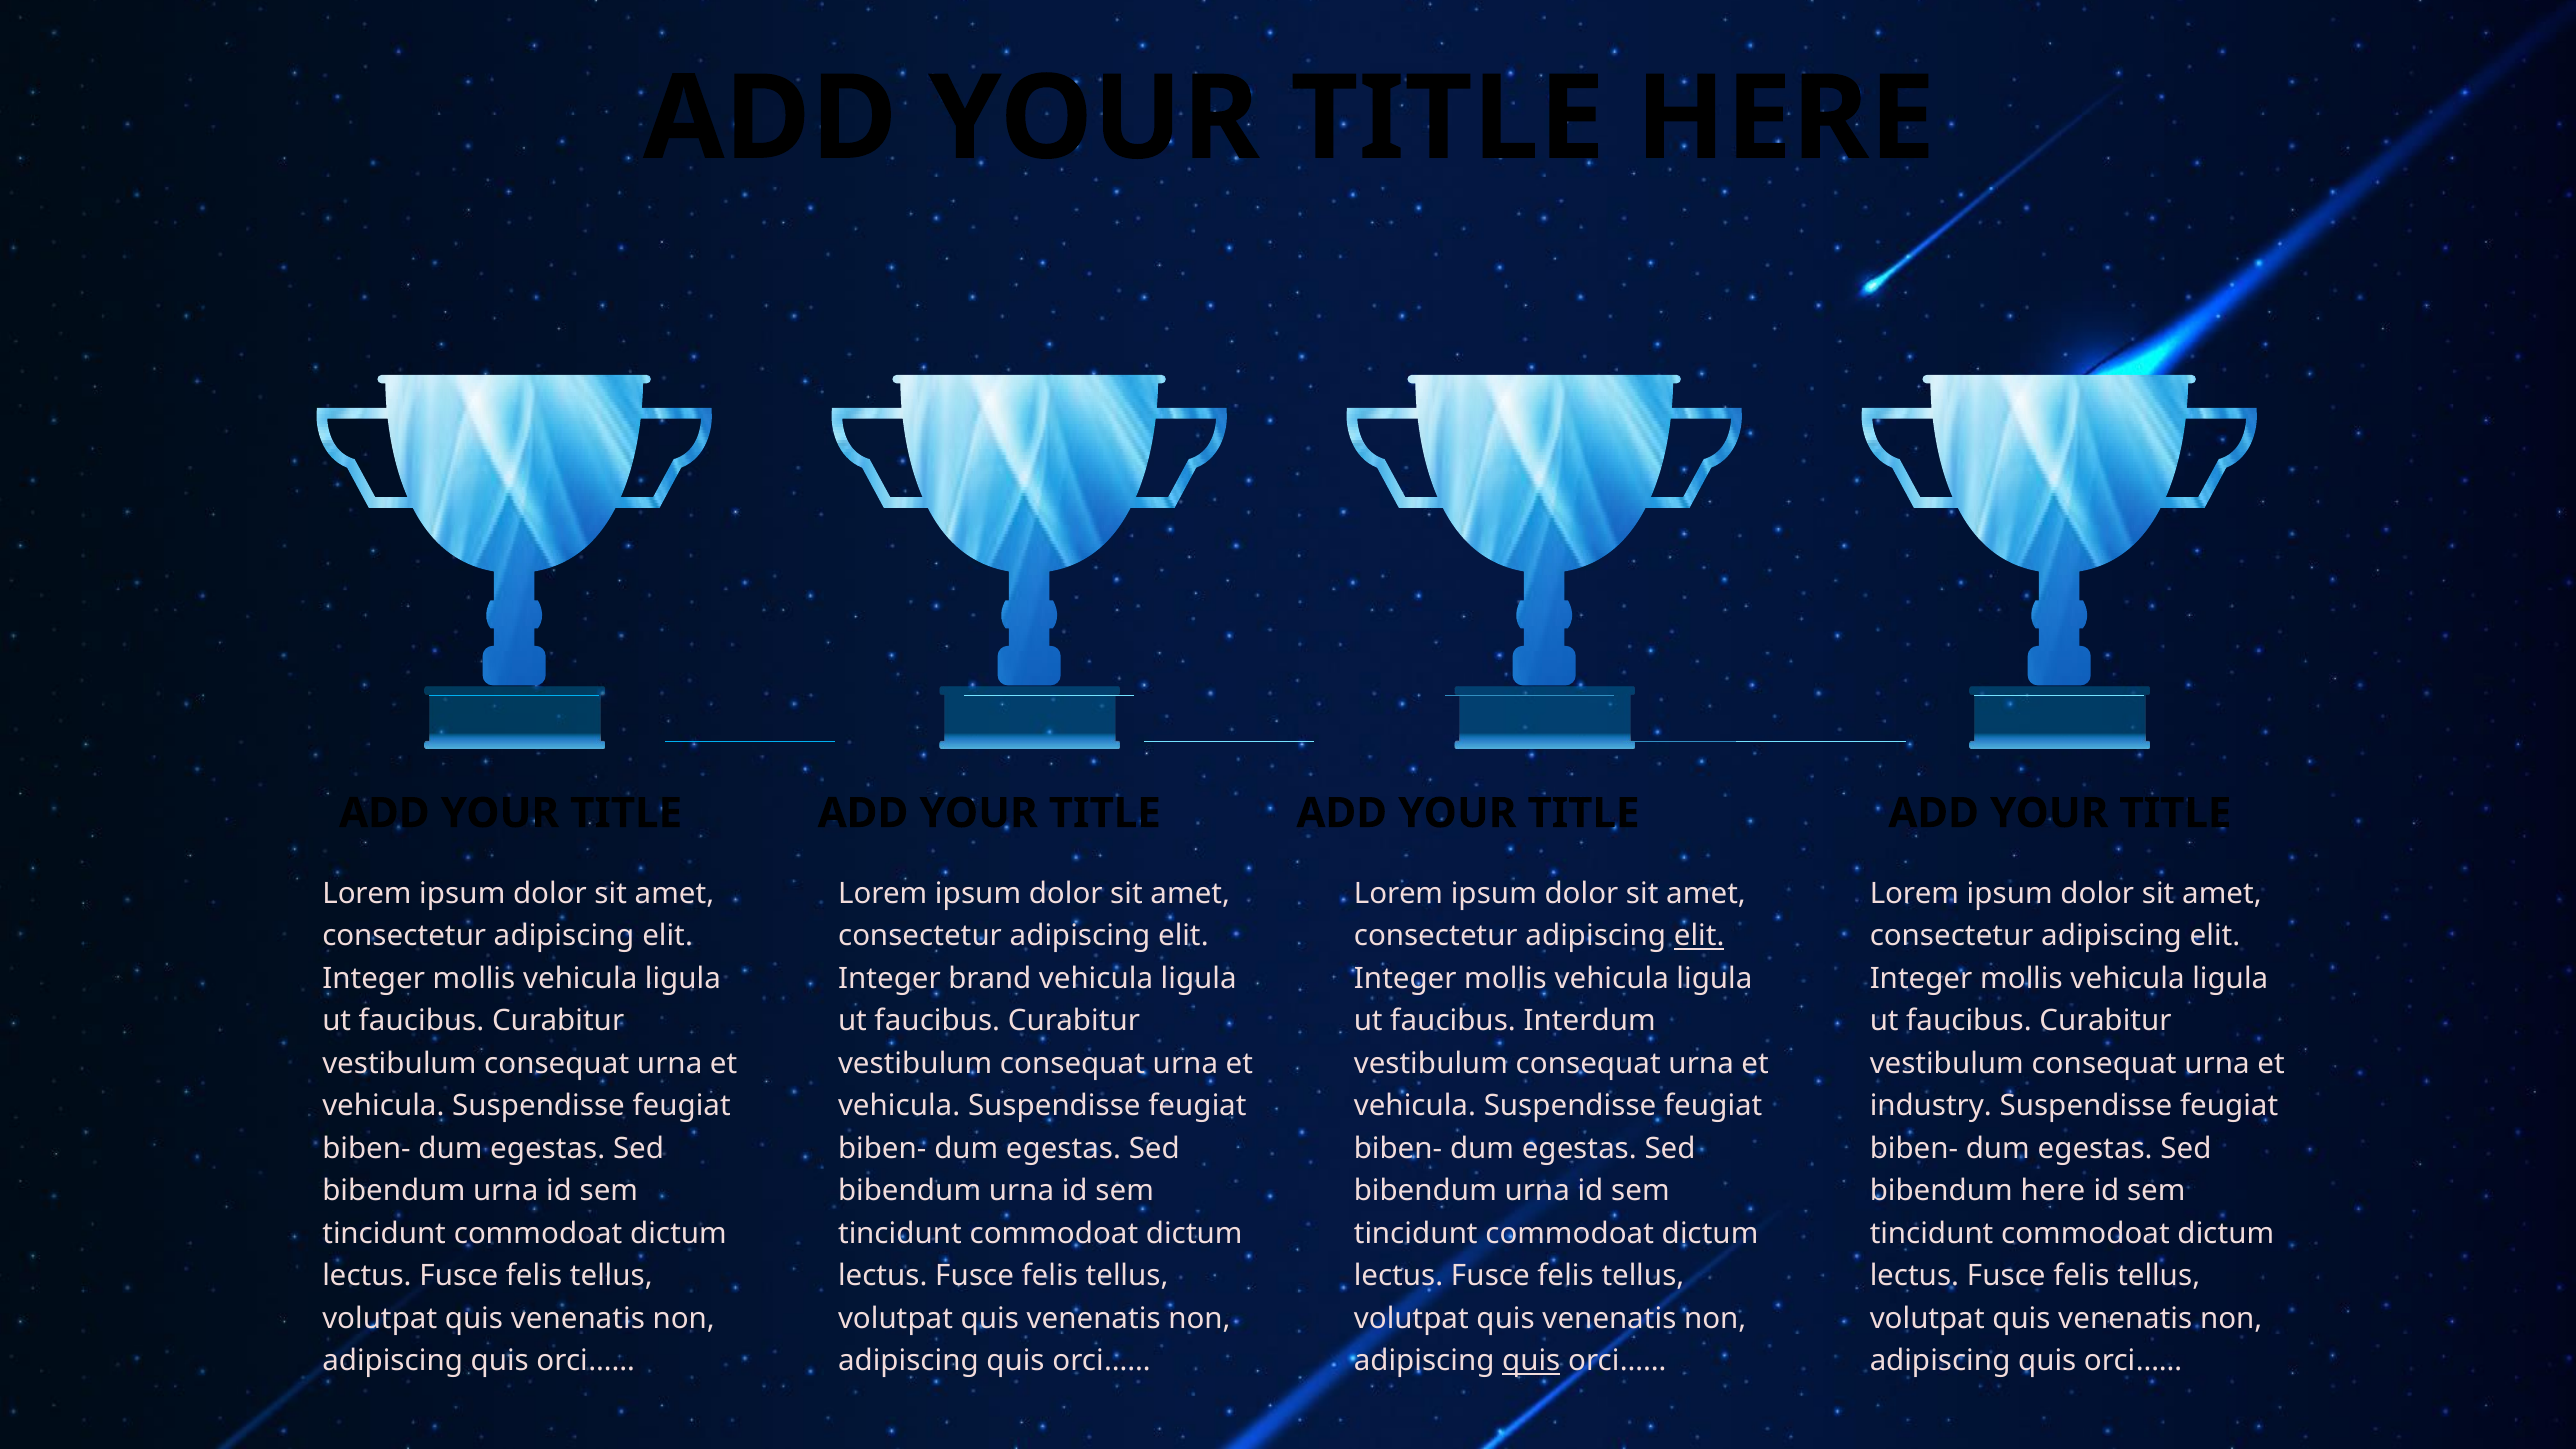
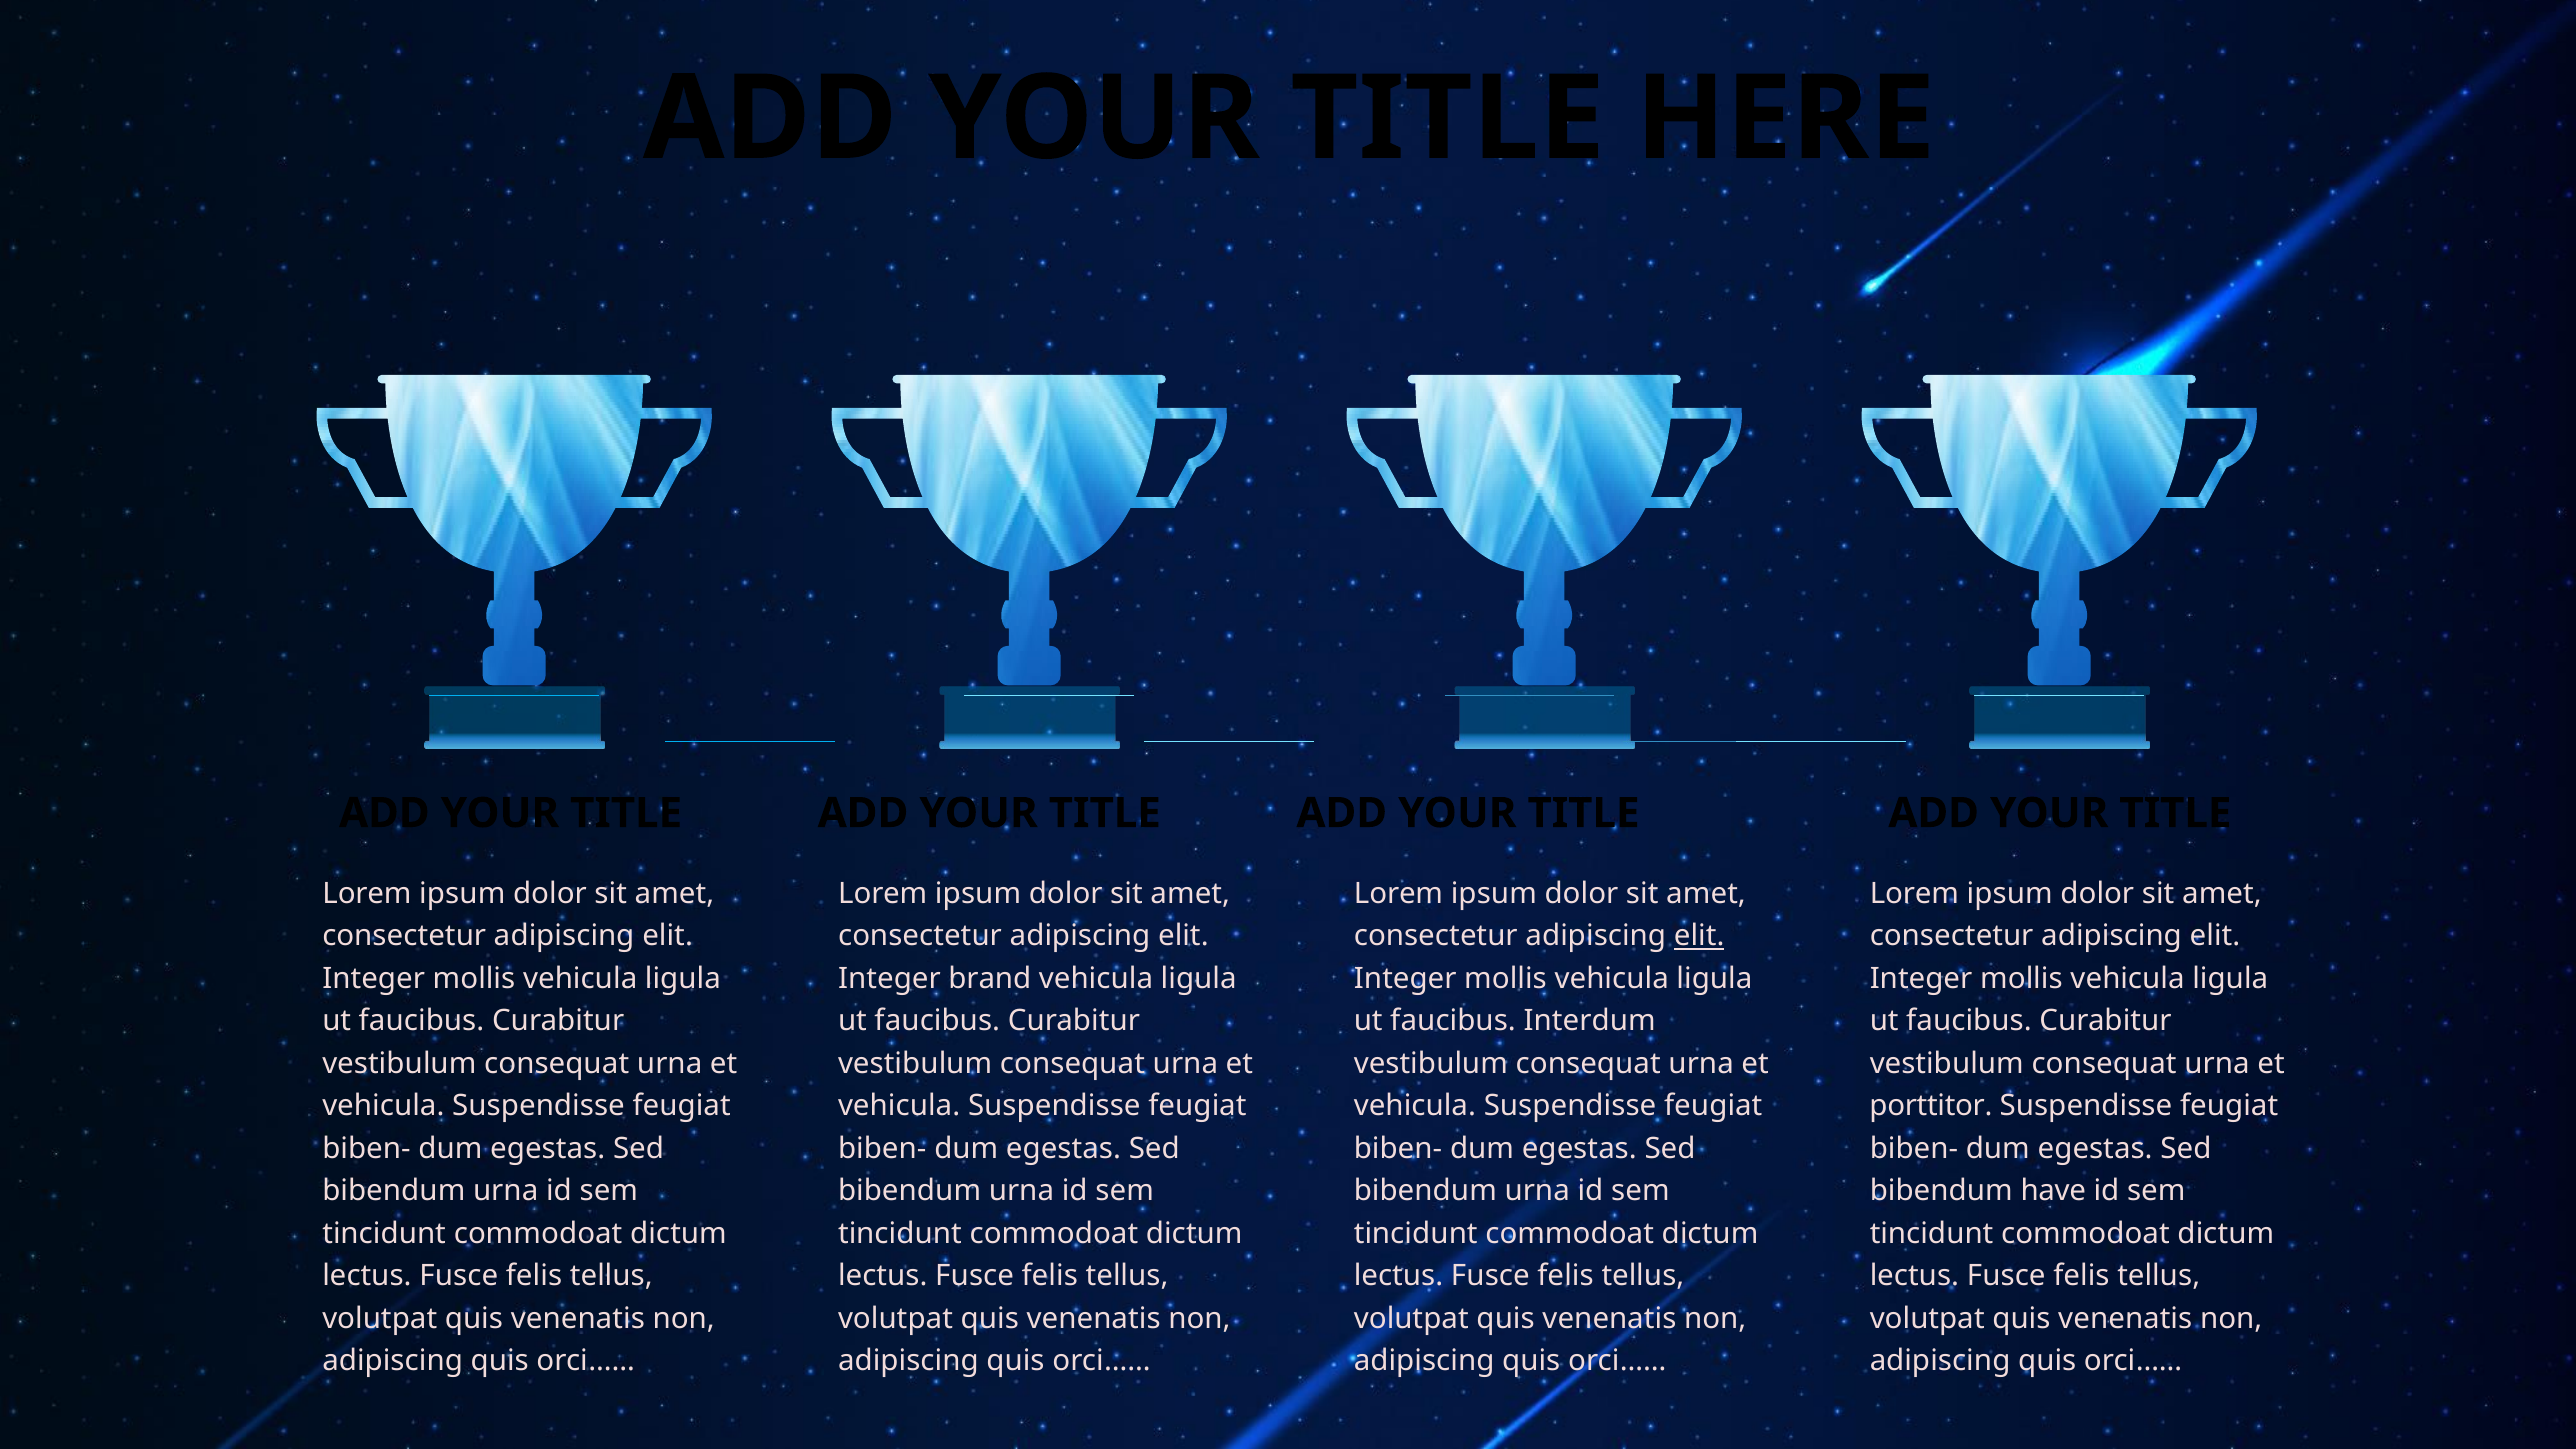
industry: industry -> porttitor
bibendum here: here -> have
quis at (1531, 1361) underline: present -> none
